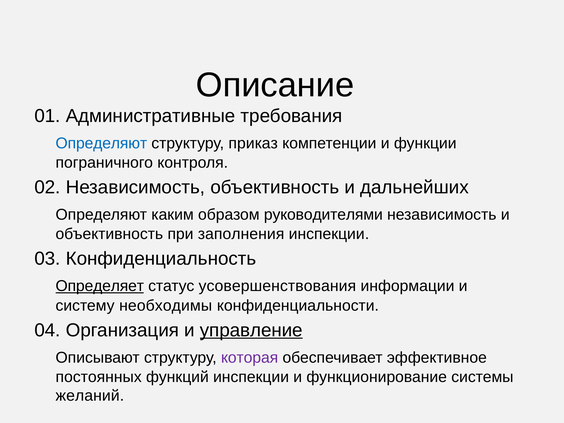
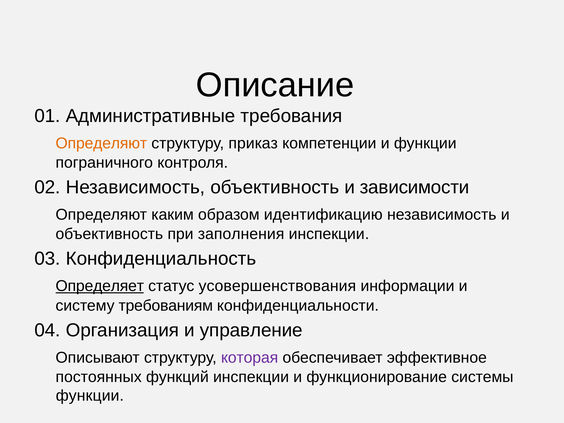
Определяют at (101, 143) colour: blue -> orange
дальнейших: дальнейших -> зависимости
руководителями: руководителями -> идентификацию
необходимы: необходимы -> требованиям
управление underline: present -> none
желаний at (90, 396): желаний -> функции
